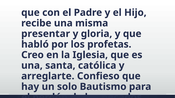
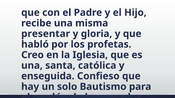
arreglarte: arreglarte -> enseguida
